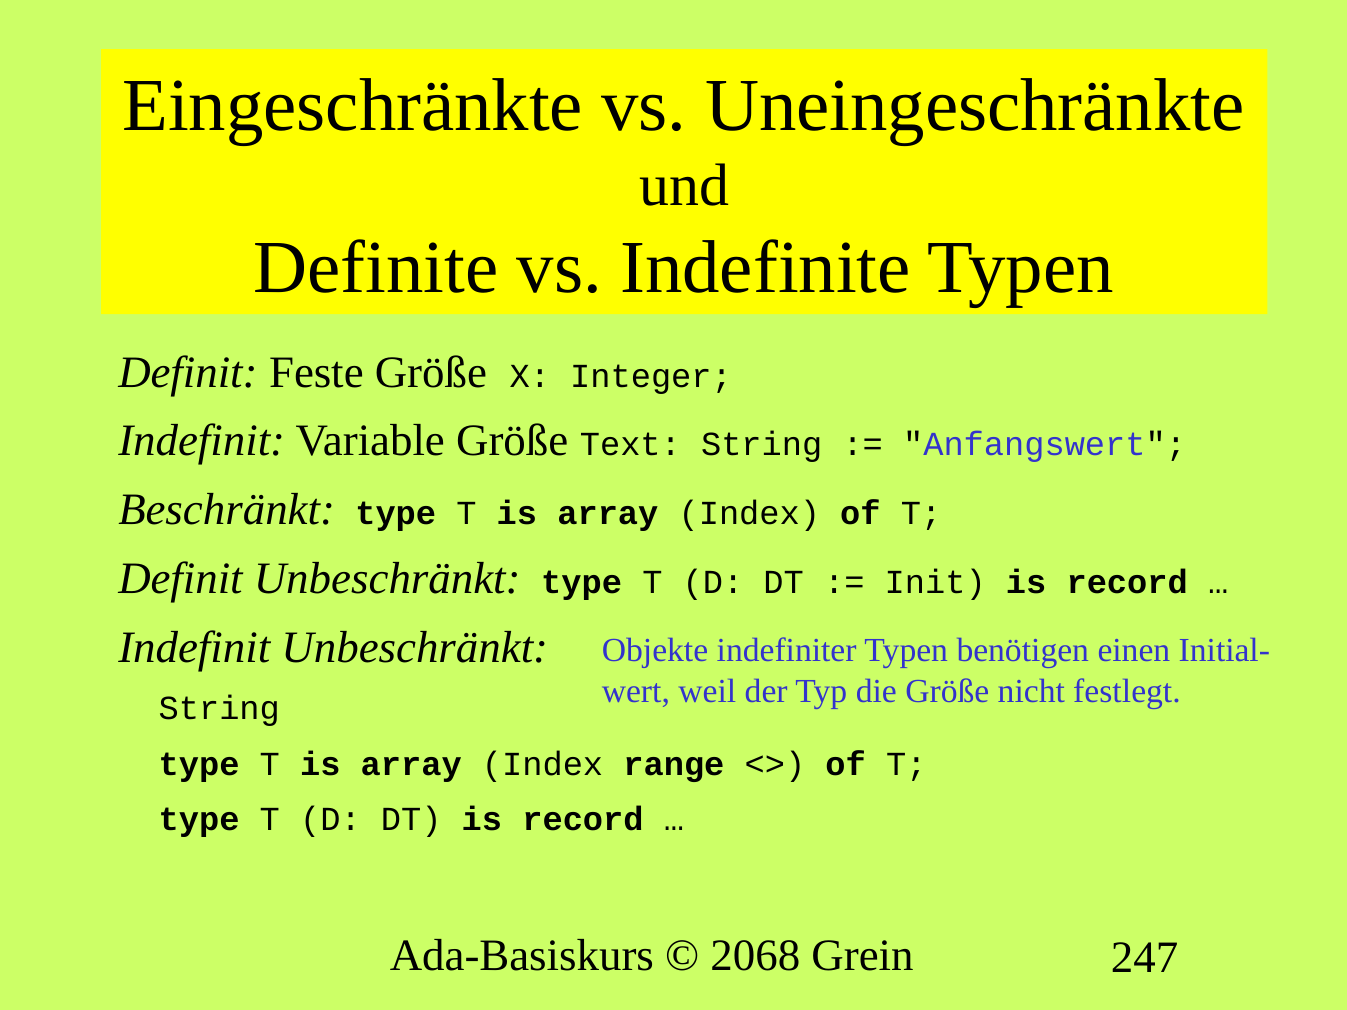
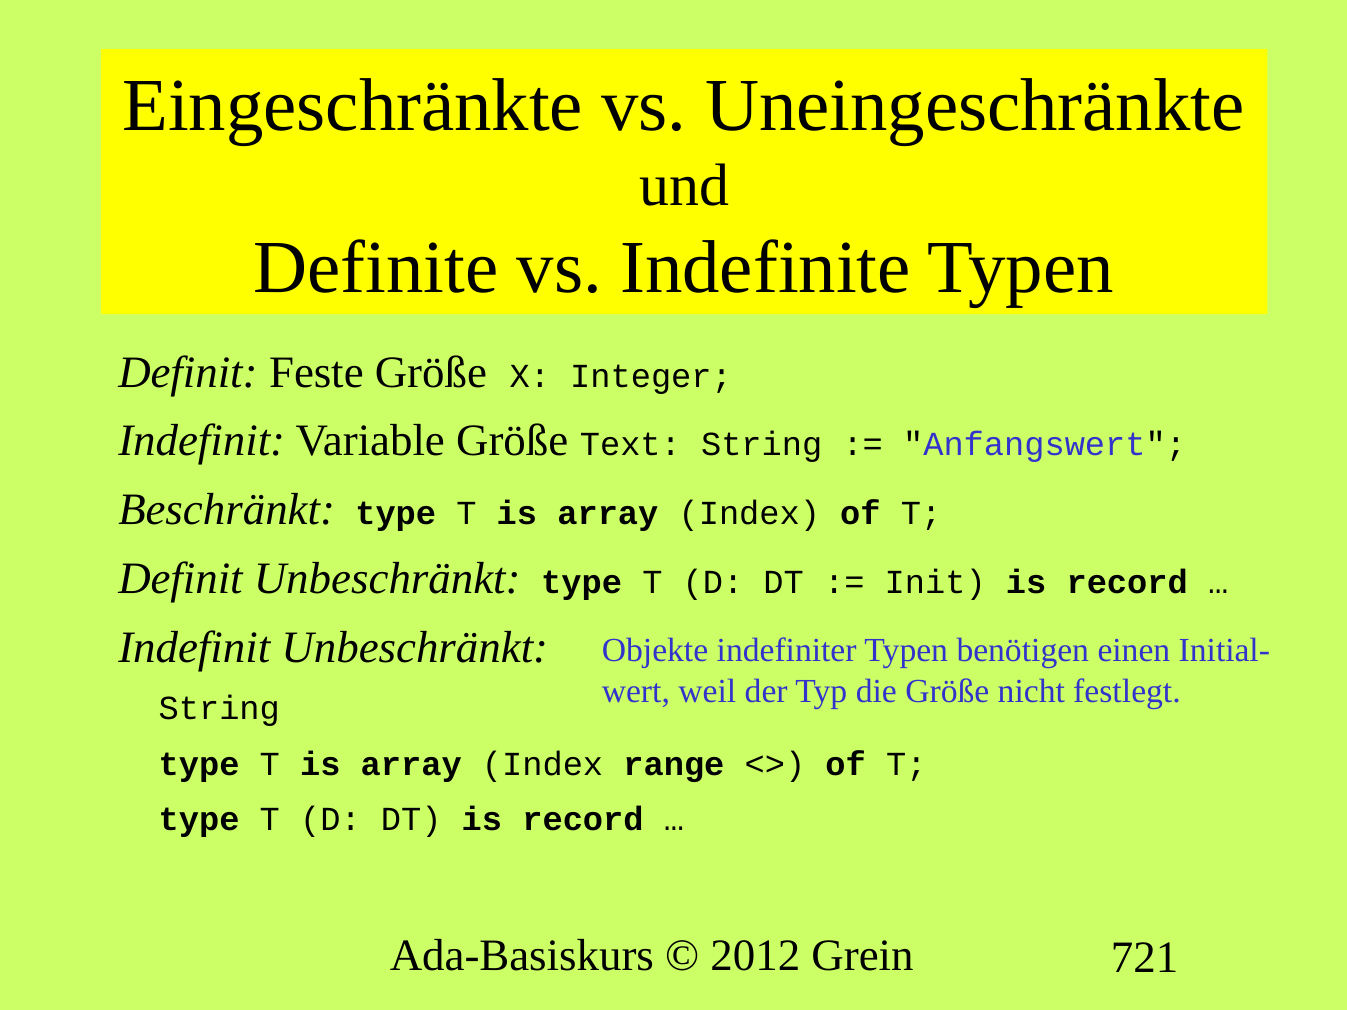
2068: 2068 -> 2012
247: 247 -> 721
